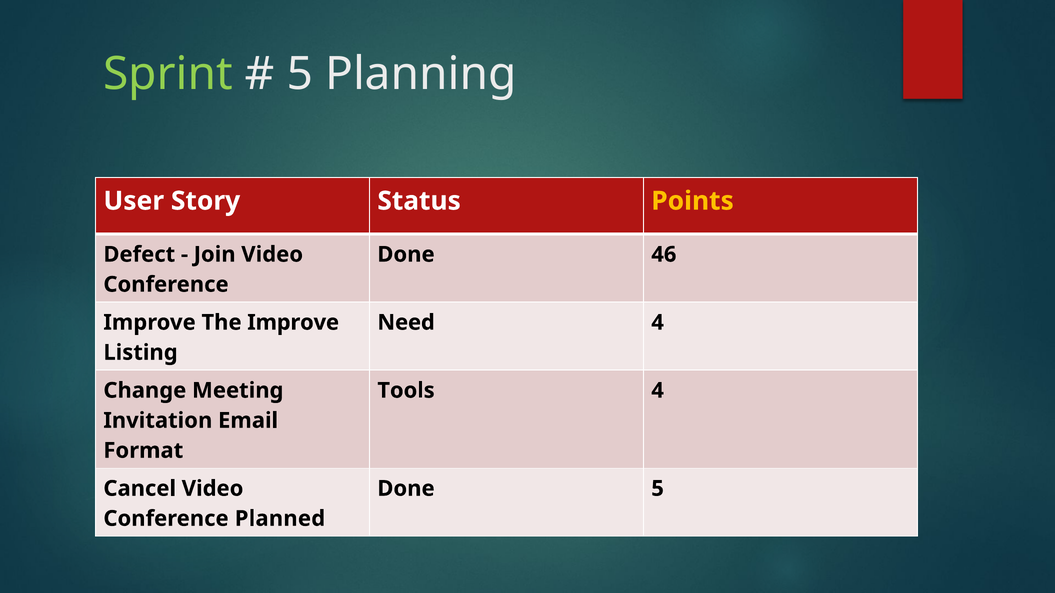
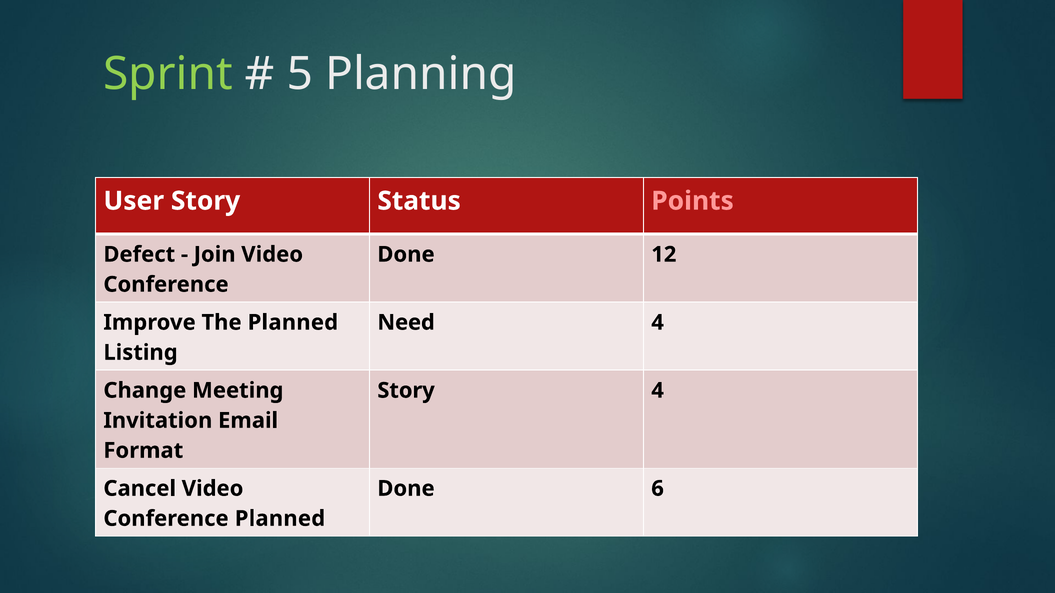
Points colour: yellow -> pink
46: 46 -> 12
The Improve: Improve -> Planned
Tools at (406, 391): Tools -> Story
Done 5: 5 -> 6
